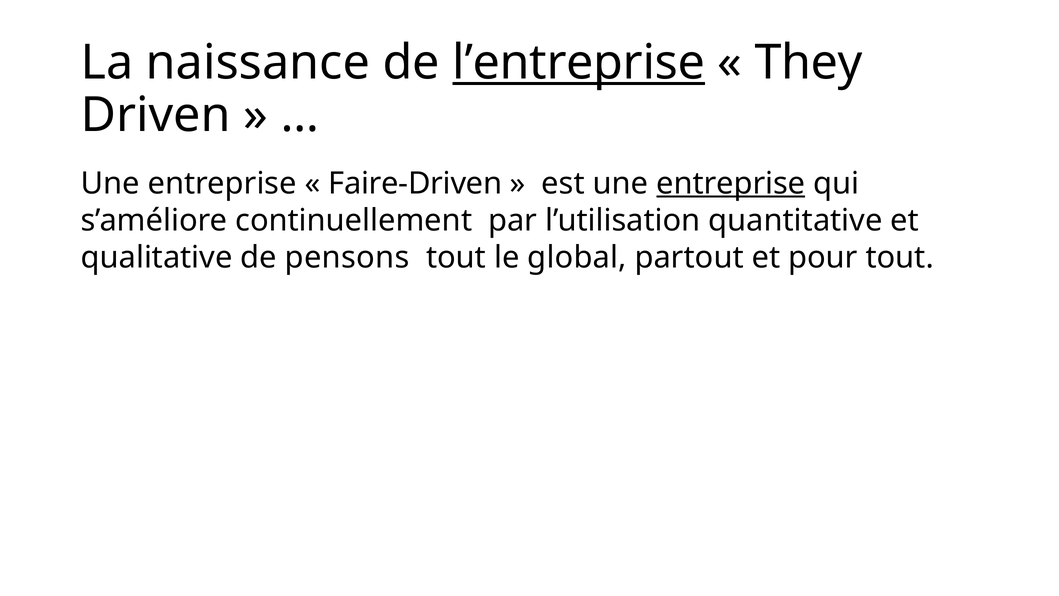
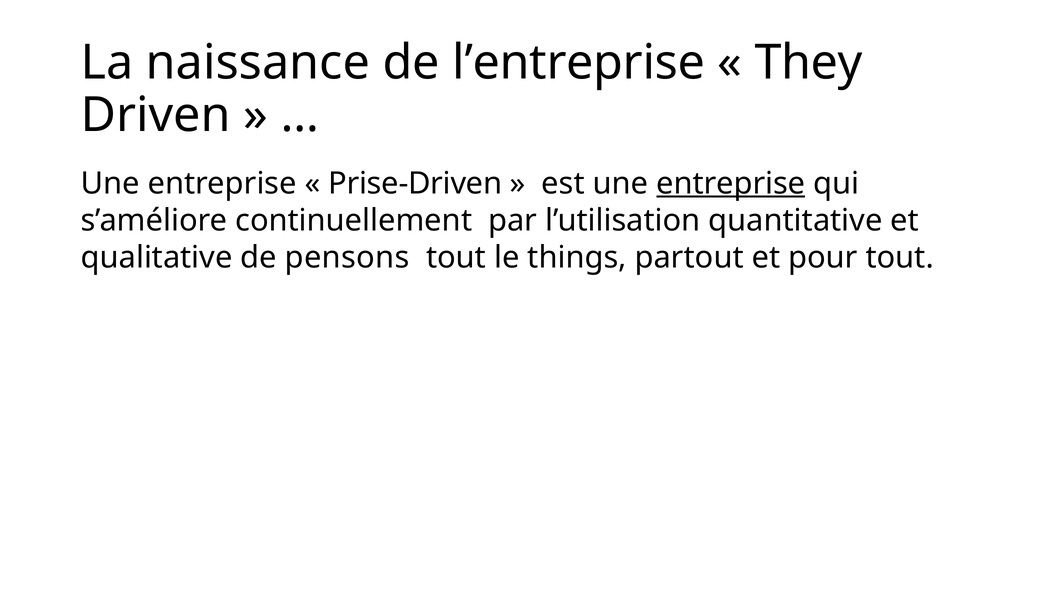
l’entreprise underline: present -> none
Faire-Driven: Faire-Driven -> Prise-Driven
global: global -> things
